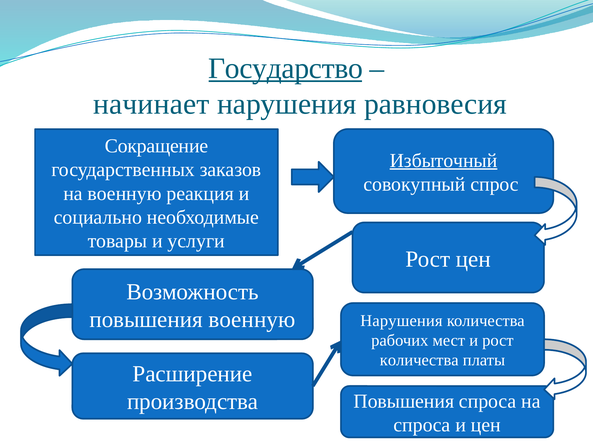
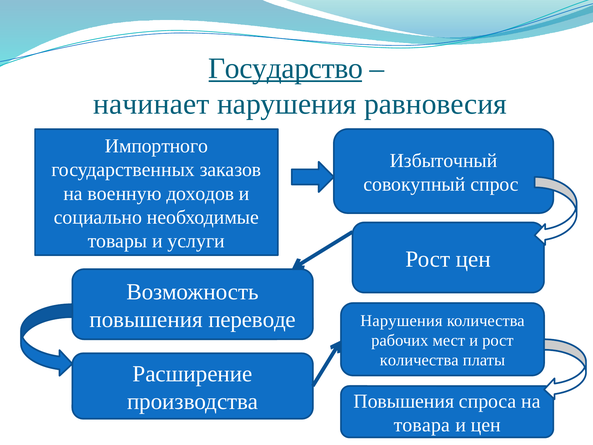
Сокращение: Сокращение -> Импортного
Избыточный underline: present -> none
реакция: реакция -> доходов
повышения военную: военную -> переводе
спроса at (422, 425): спроса -> товара
